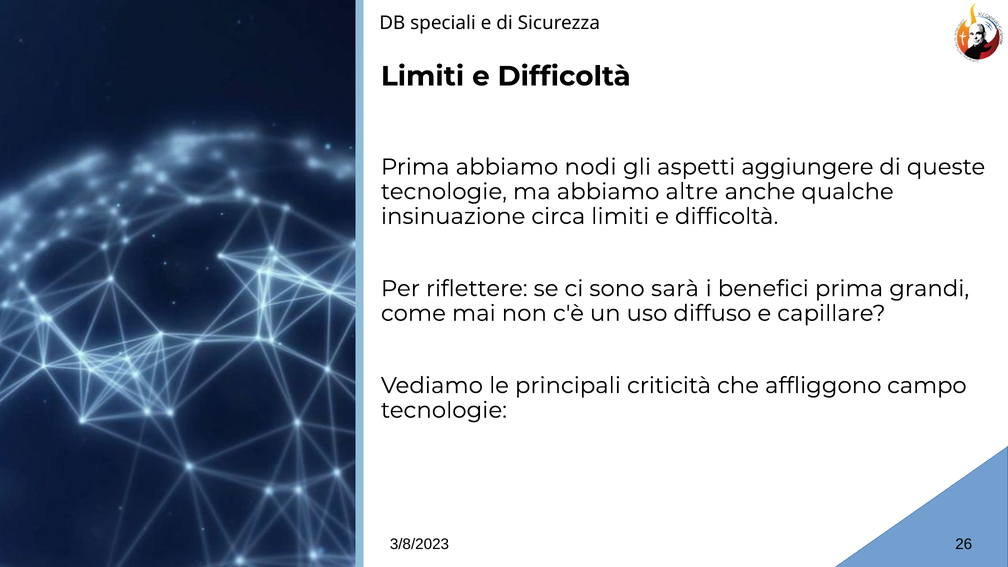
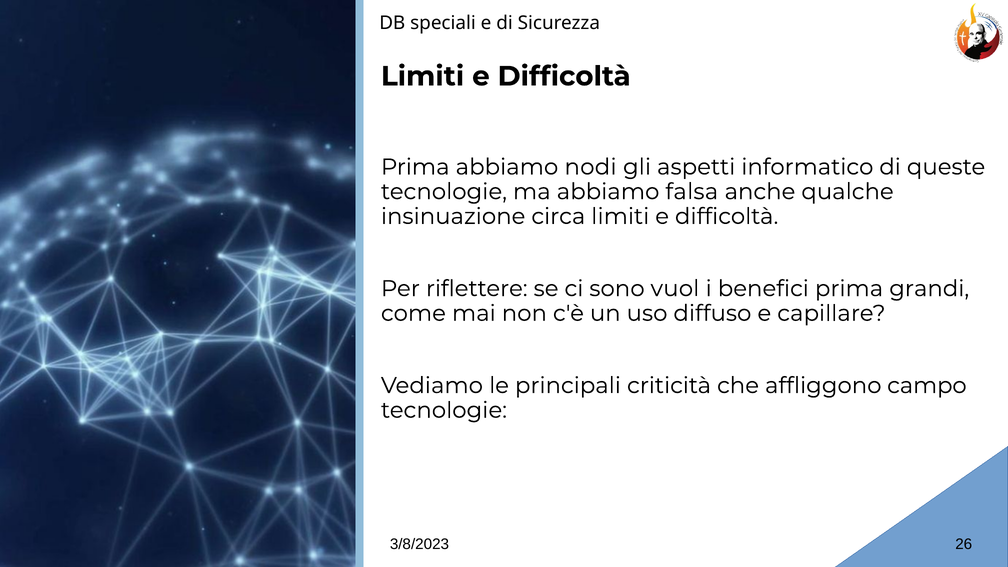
aggiungere: aggiungere -> informatico
altre: altre -> falsa
sarà: sarà -> vuol
